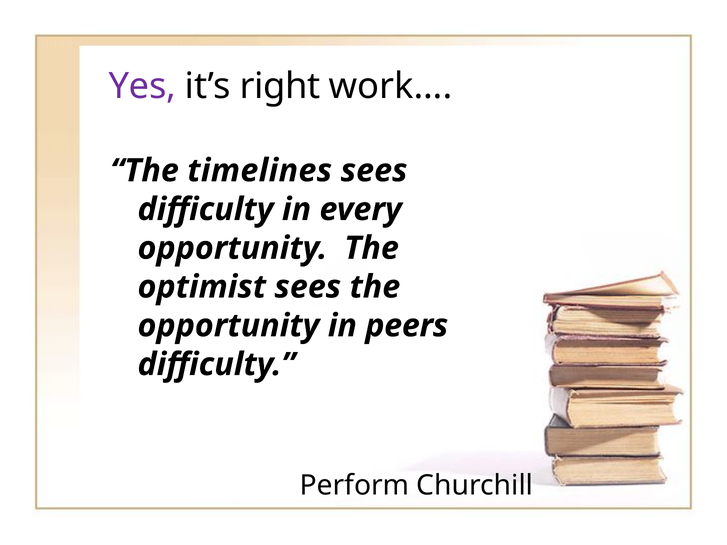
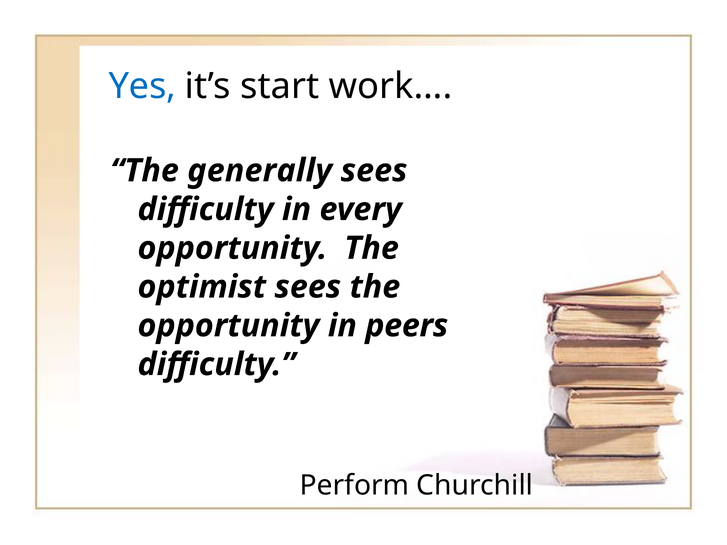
Yes colour: purple -> blue
right: right -> start
timelines: timelines -> generally
